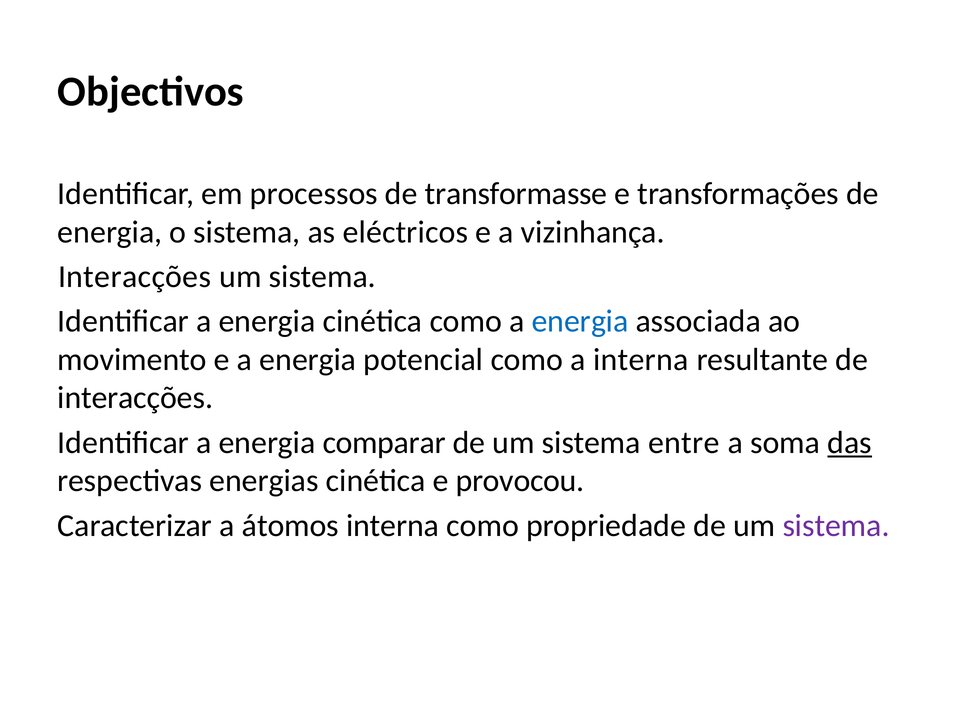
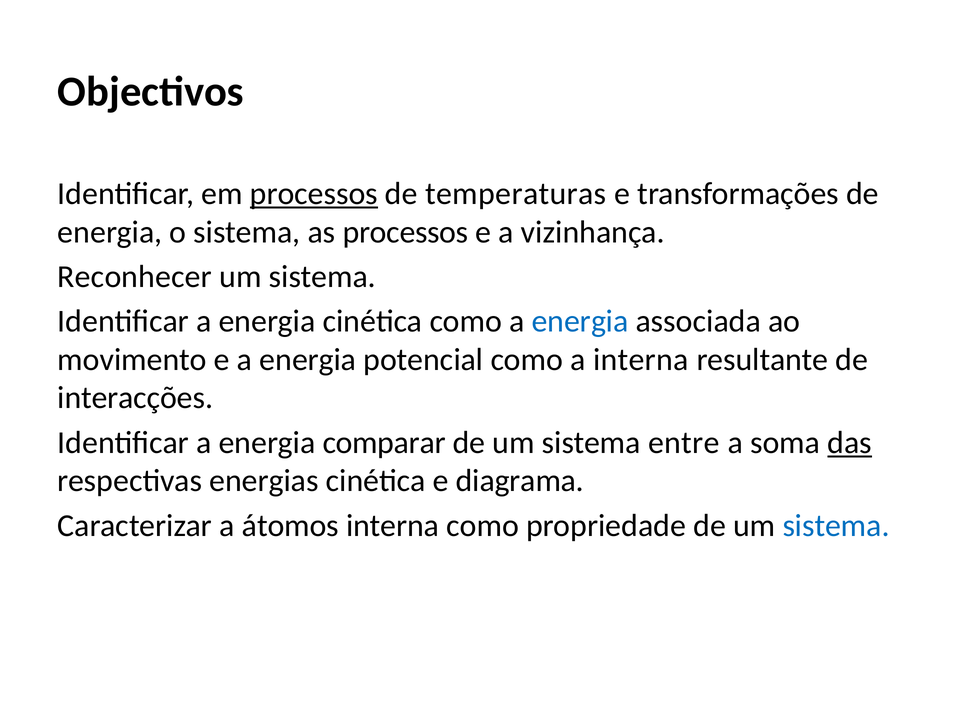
processos at (314, 194) underline: none -> present
transformasse: transformasse -> temperaturas
as eléctricos: eléctricos -> processos
Interacções at (135, 277): Interacções -> Reconhecer
provocou: provocou -> diagrama
sistema at (836, 526) colour: purple -> blue
